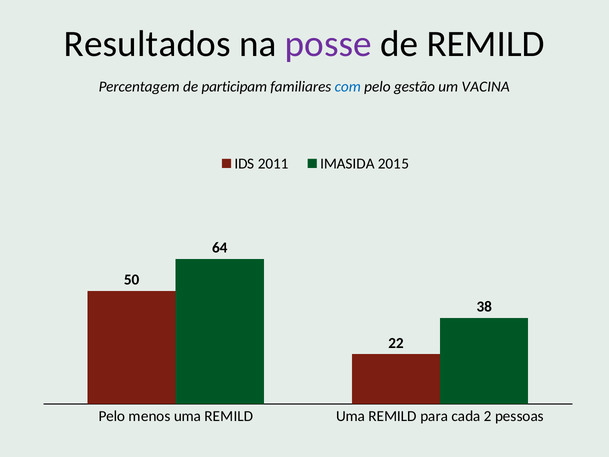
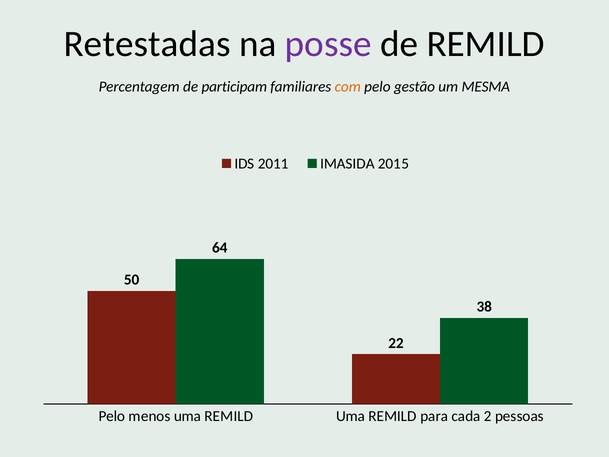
Resultados: Resultados -> Retestadas
com colour: blue -> orange
VACINA: VACINA -> MESMA
